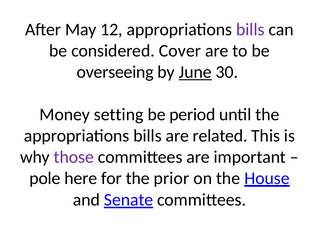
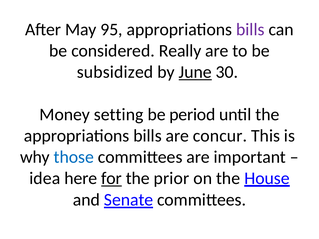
12: 12 -> 95
Cover: Cover -> Really
overseeing: overseeing -> subsidized
related: related -> concur
those colour: purple -> blue
pole: pole -> idea
for underline: none -> present
